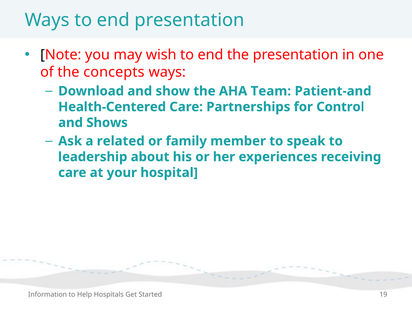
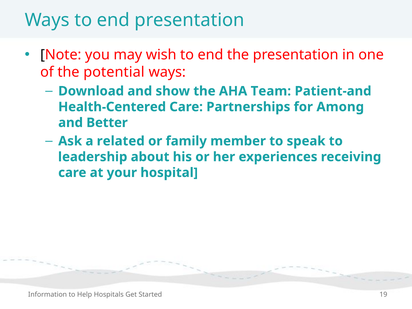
concepts: concepts -> potential
Control: Control -> Among
Shows: Shows -> Better
